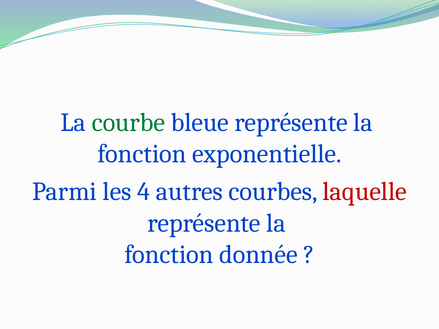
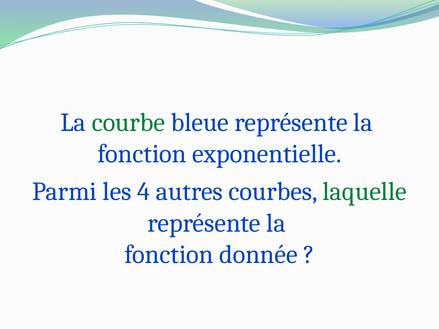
laquelle colour: red -> green
